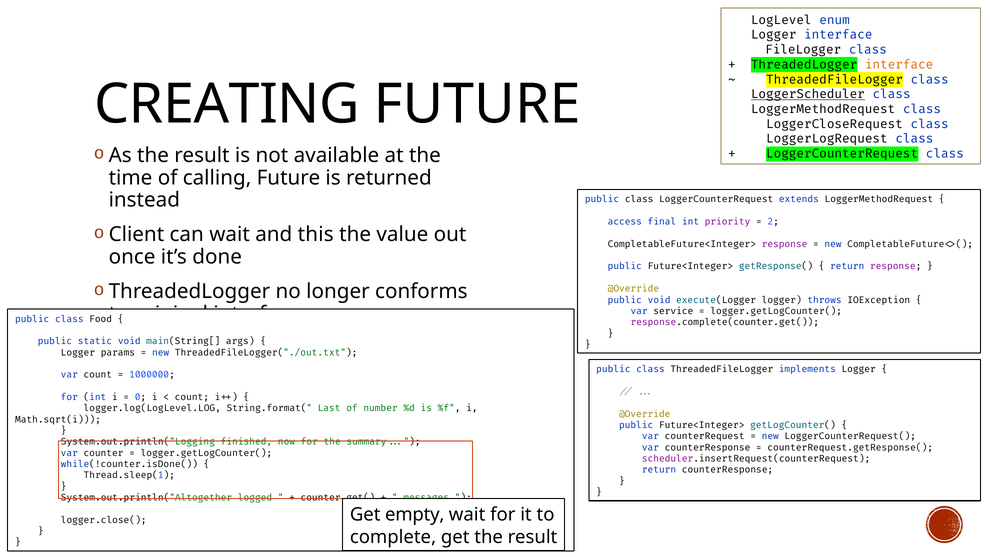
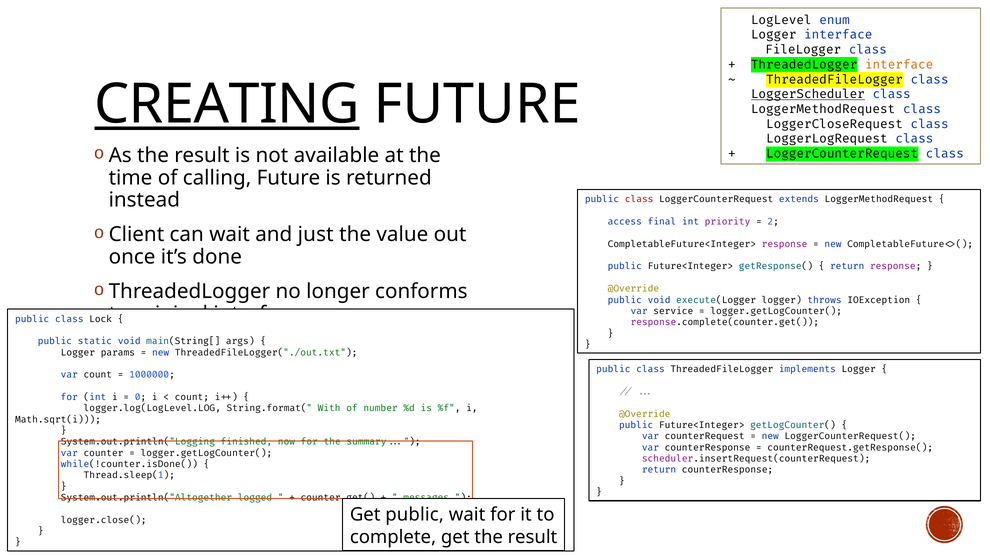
CREATING underline: none -> present
class at (639, 199) colour: black -> red
this: this -> just
Food: Food -> Lock
Last: Last -> With
Get empty: empty -> public
